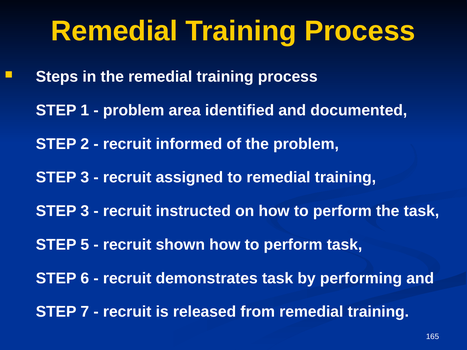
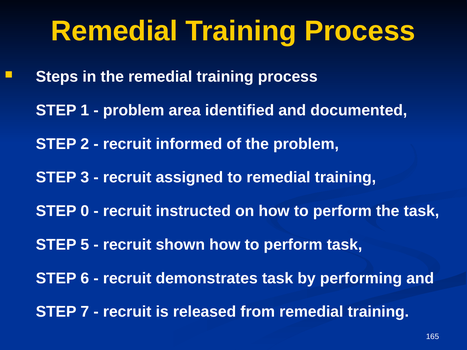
3 at (85, 211): 3 -> 0
